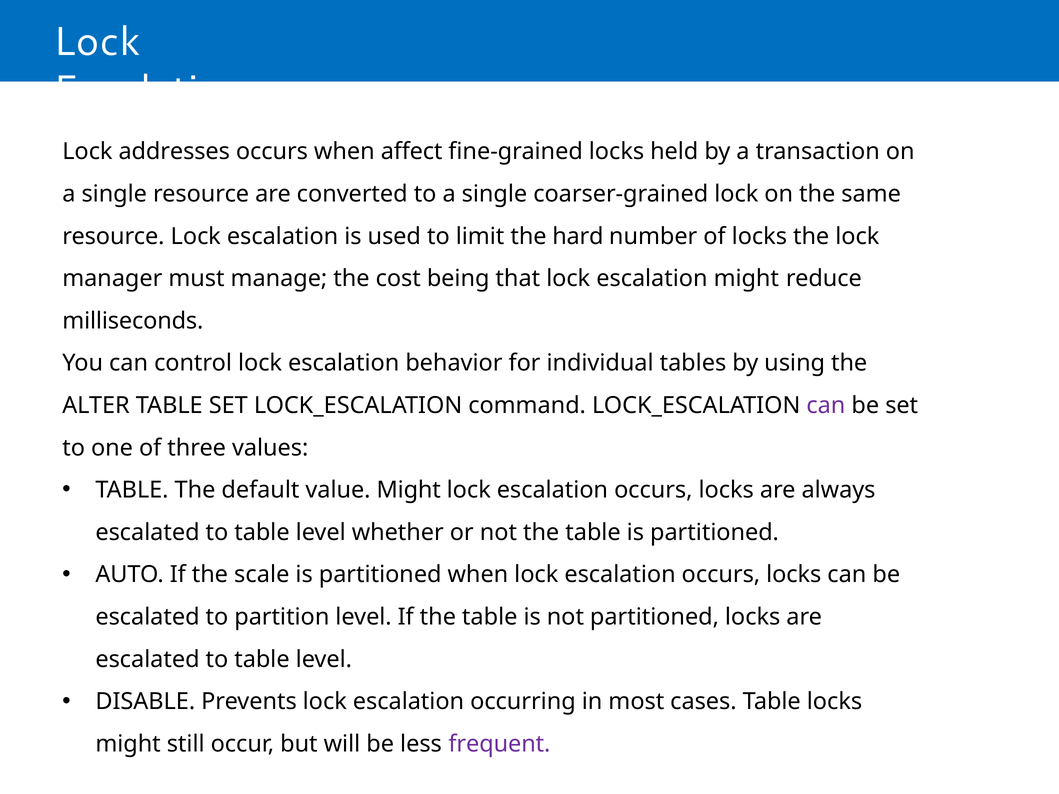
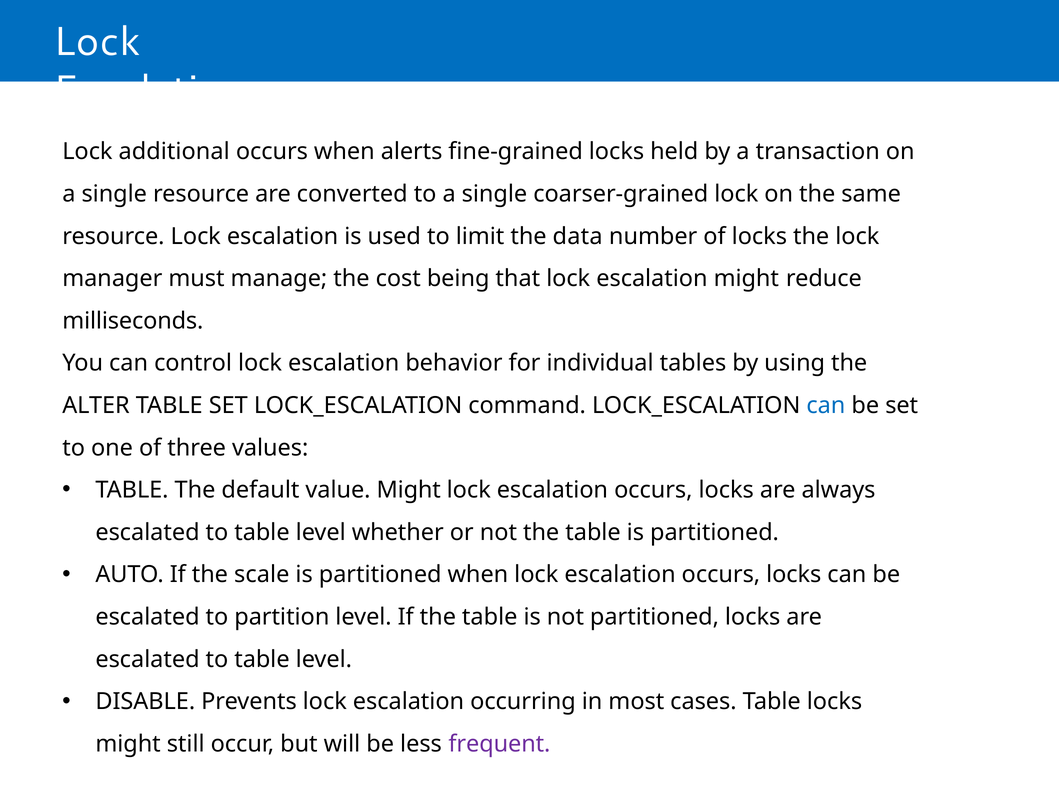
addresses: addresses -> additional
affect: affect -> alerts
hard: hard -> data
can at (826, 406) colour: purple -> blue
